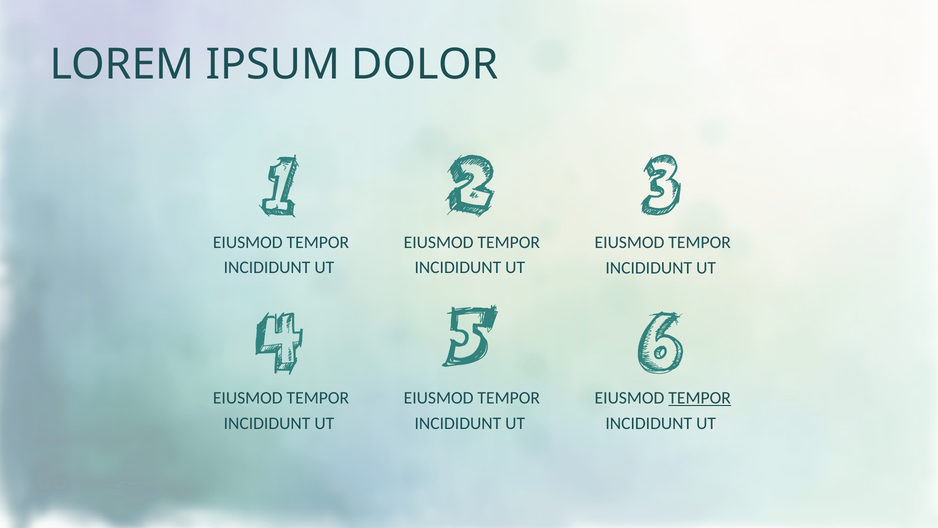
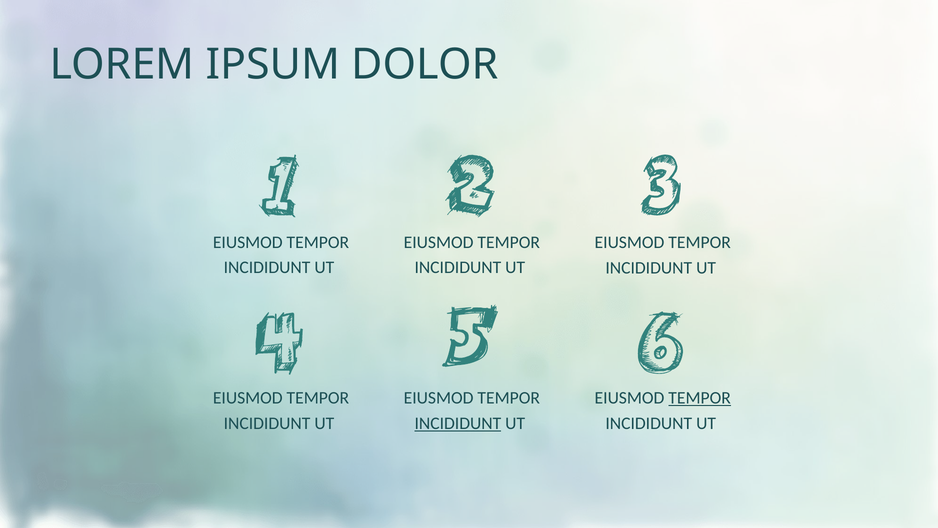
INCIDIDUNT at (458, 423) underline: none -> present
